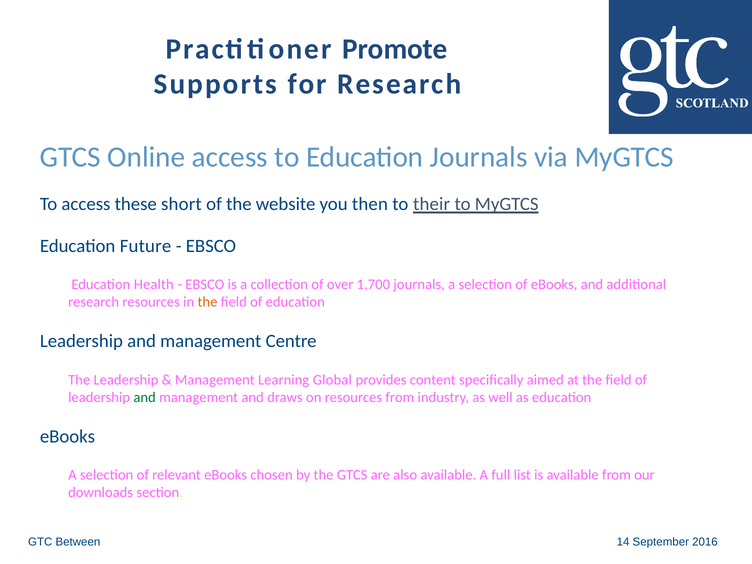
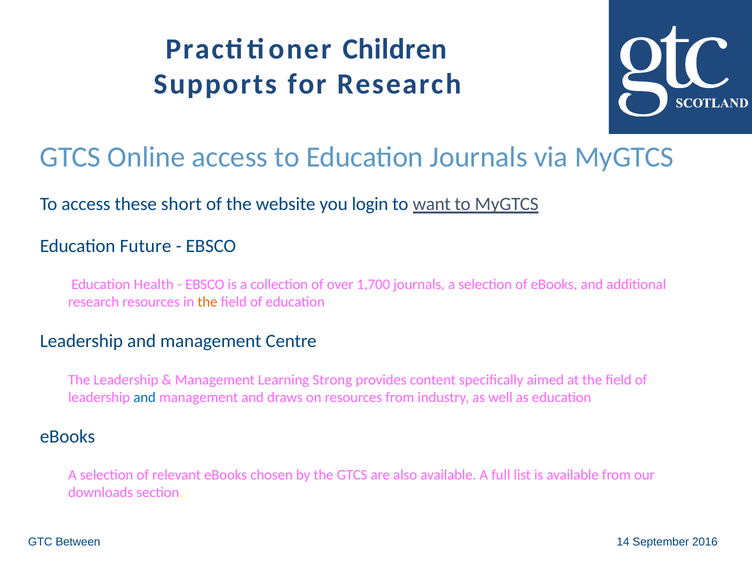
Promote: Promote -> Children
then: then -> login
their: their -> want
Global: Global -> Strong
and at (145, 397) colour: green -> blue
